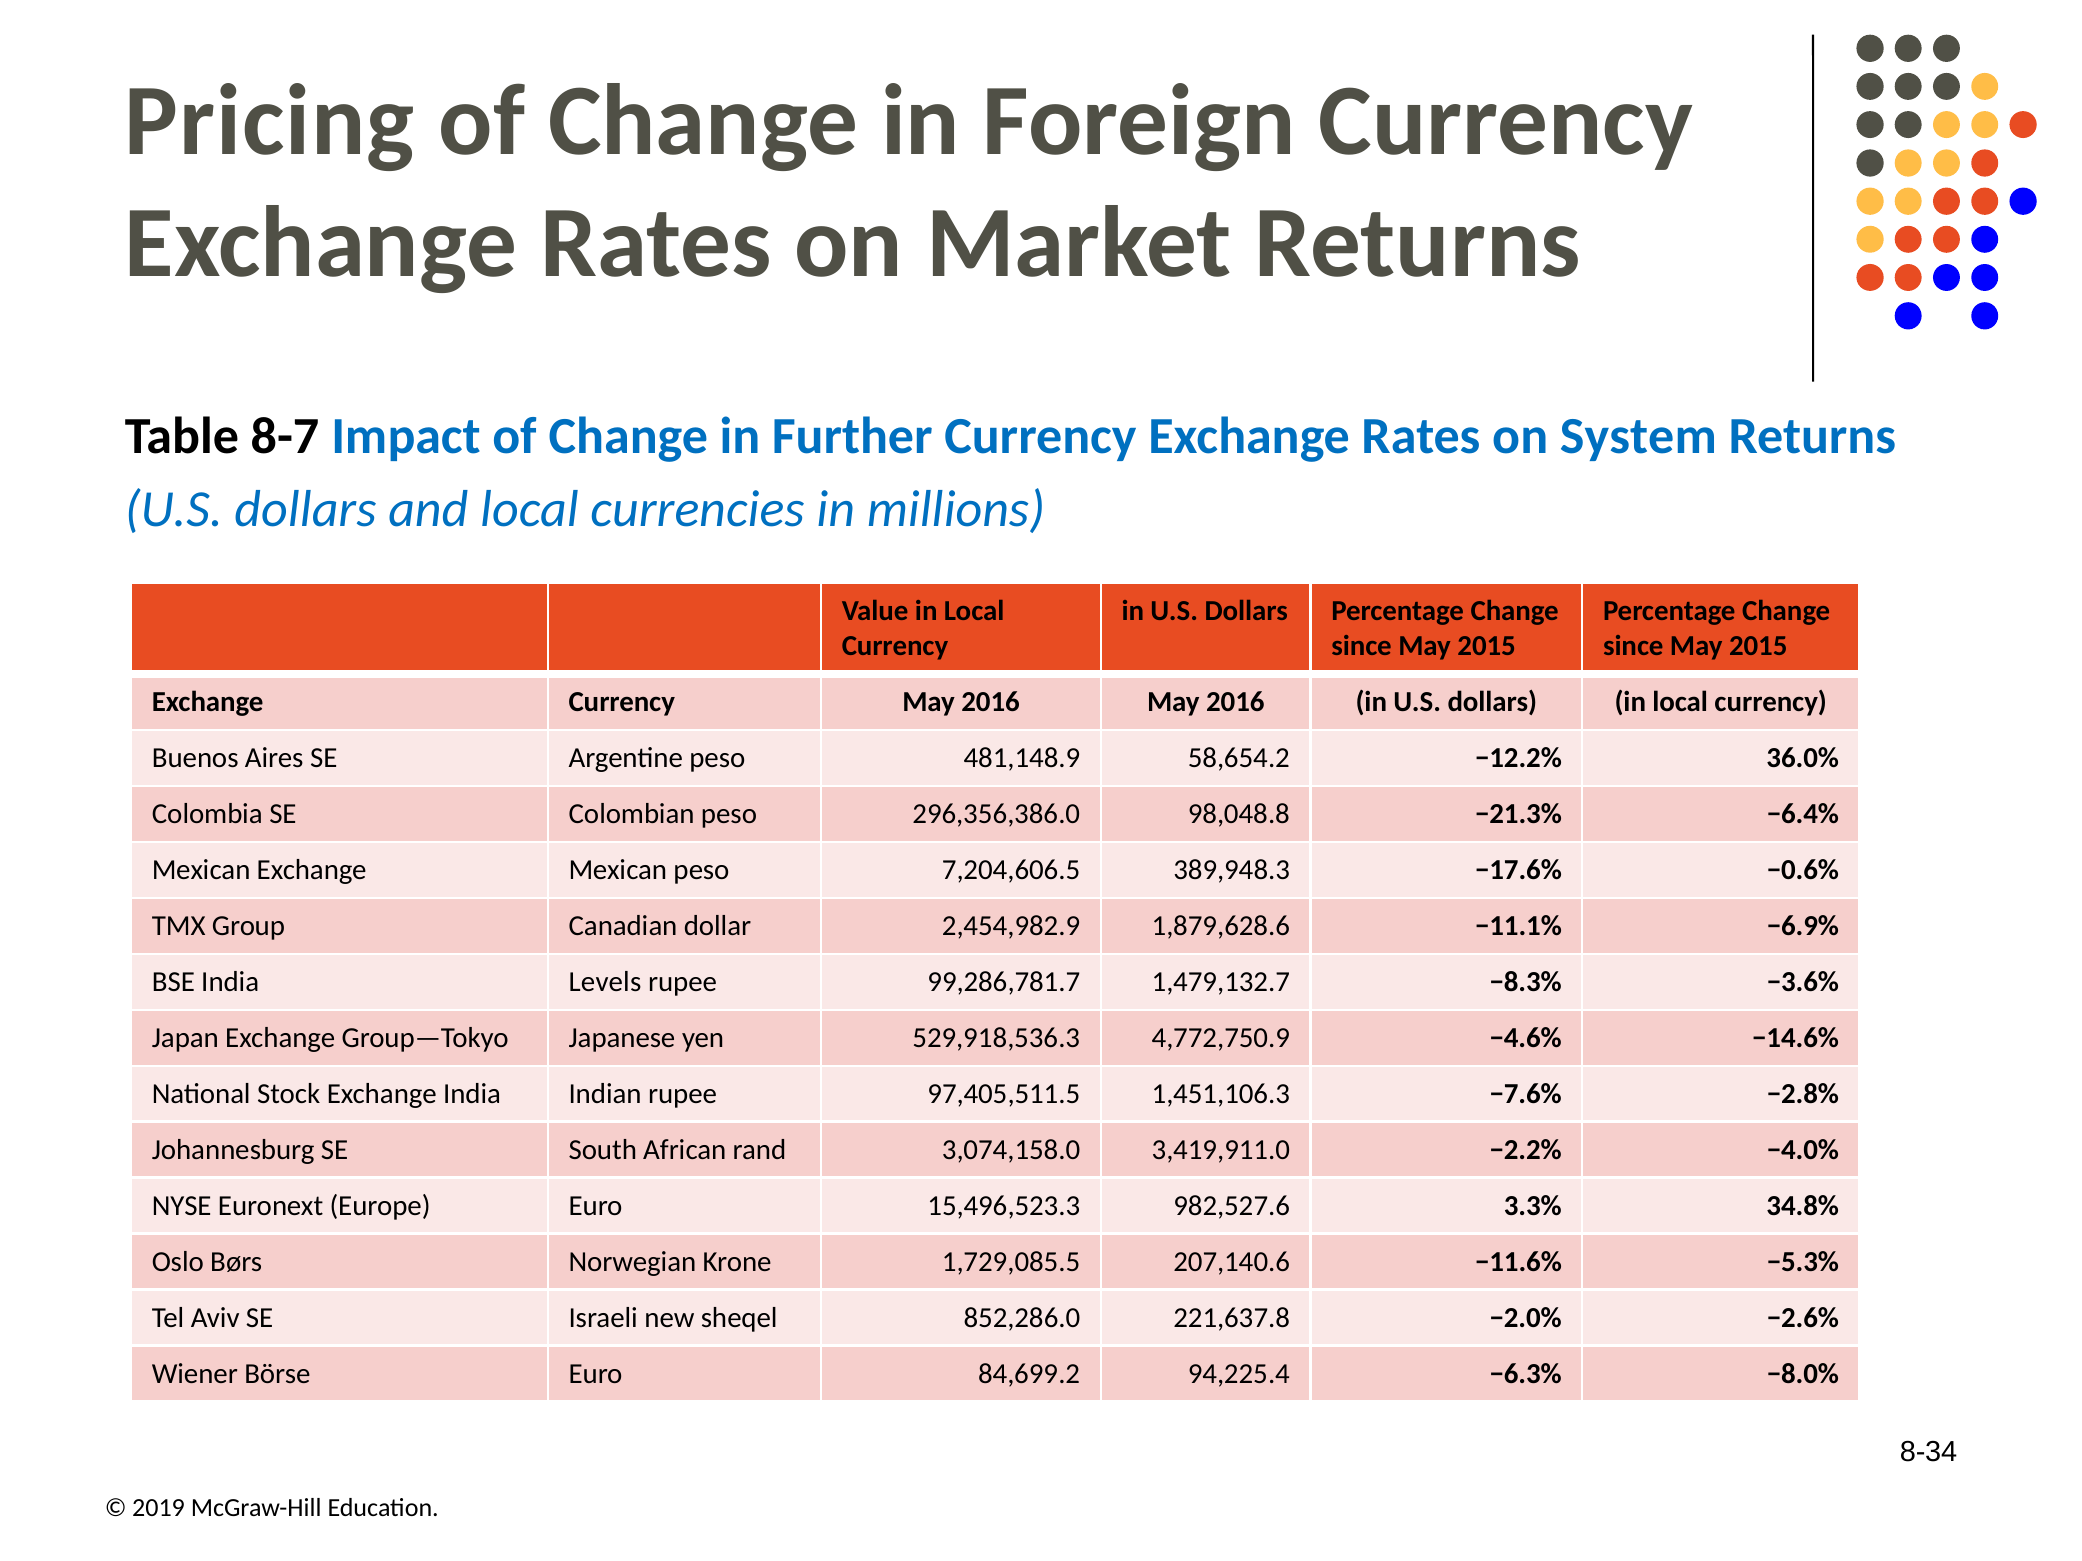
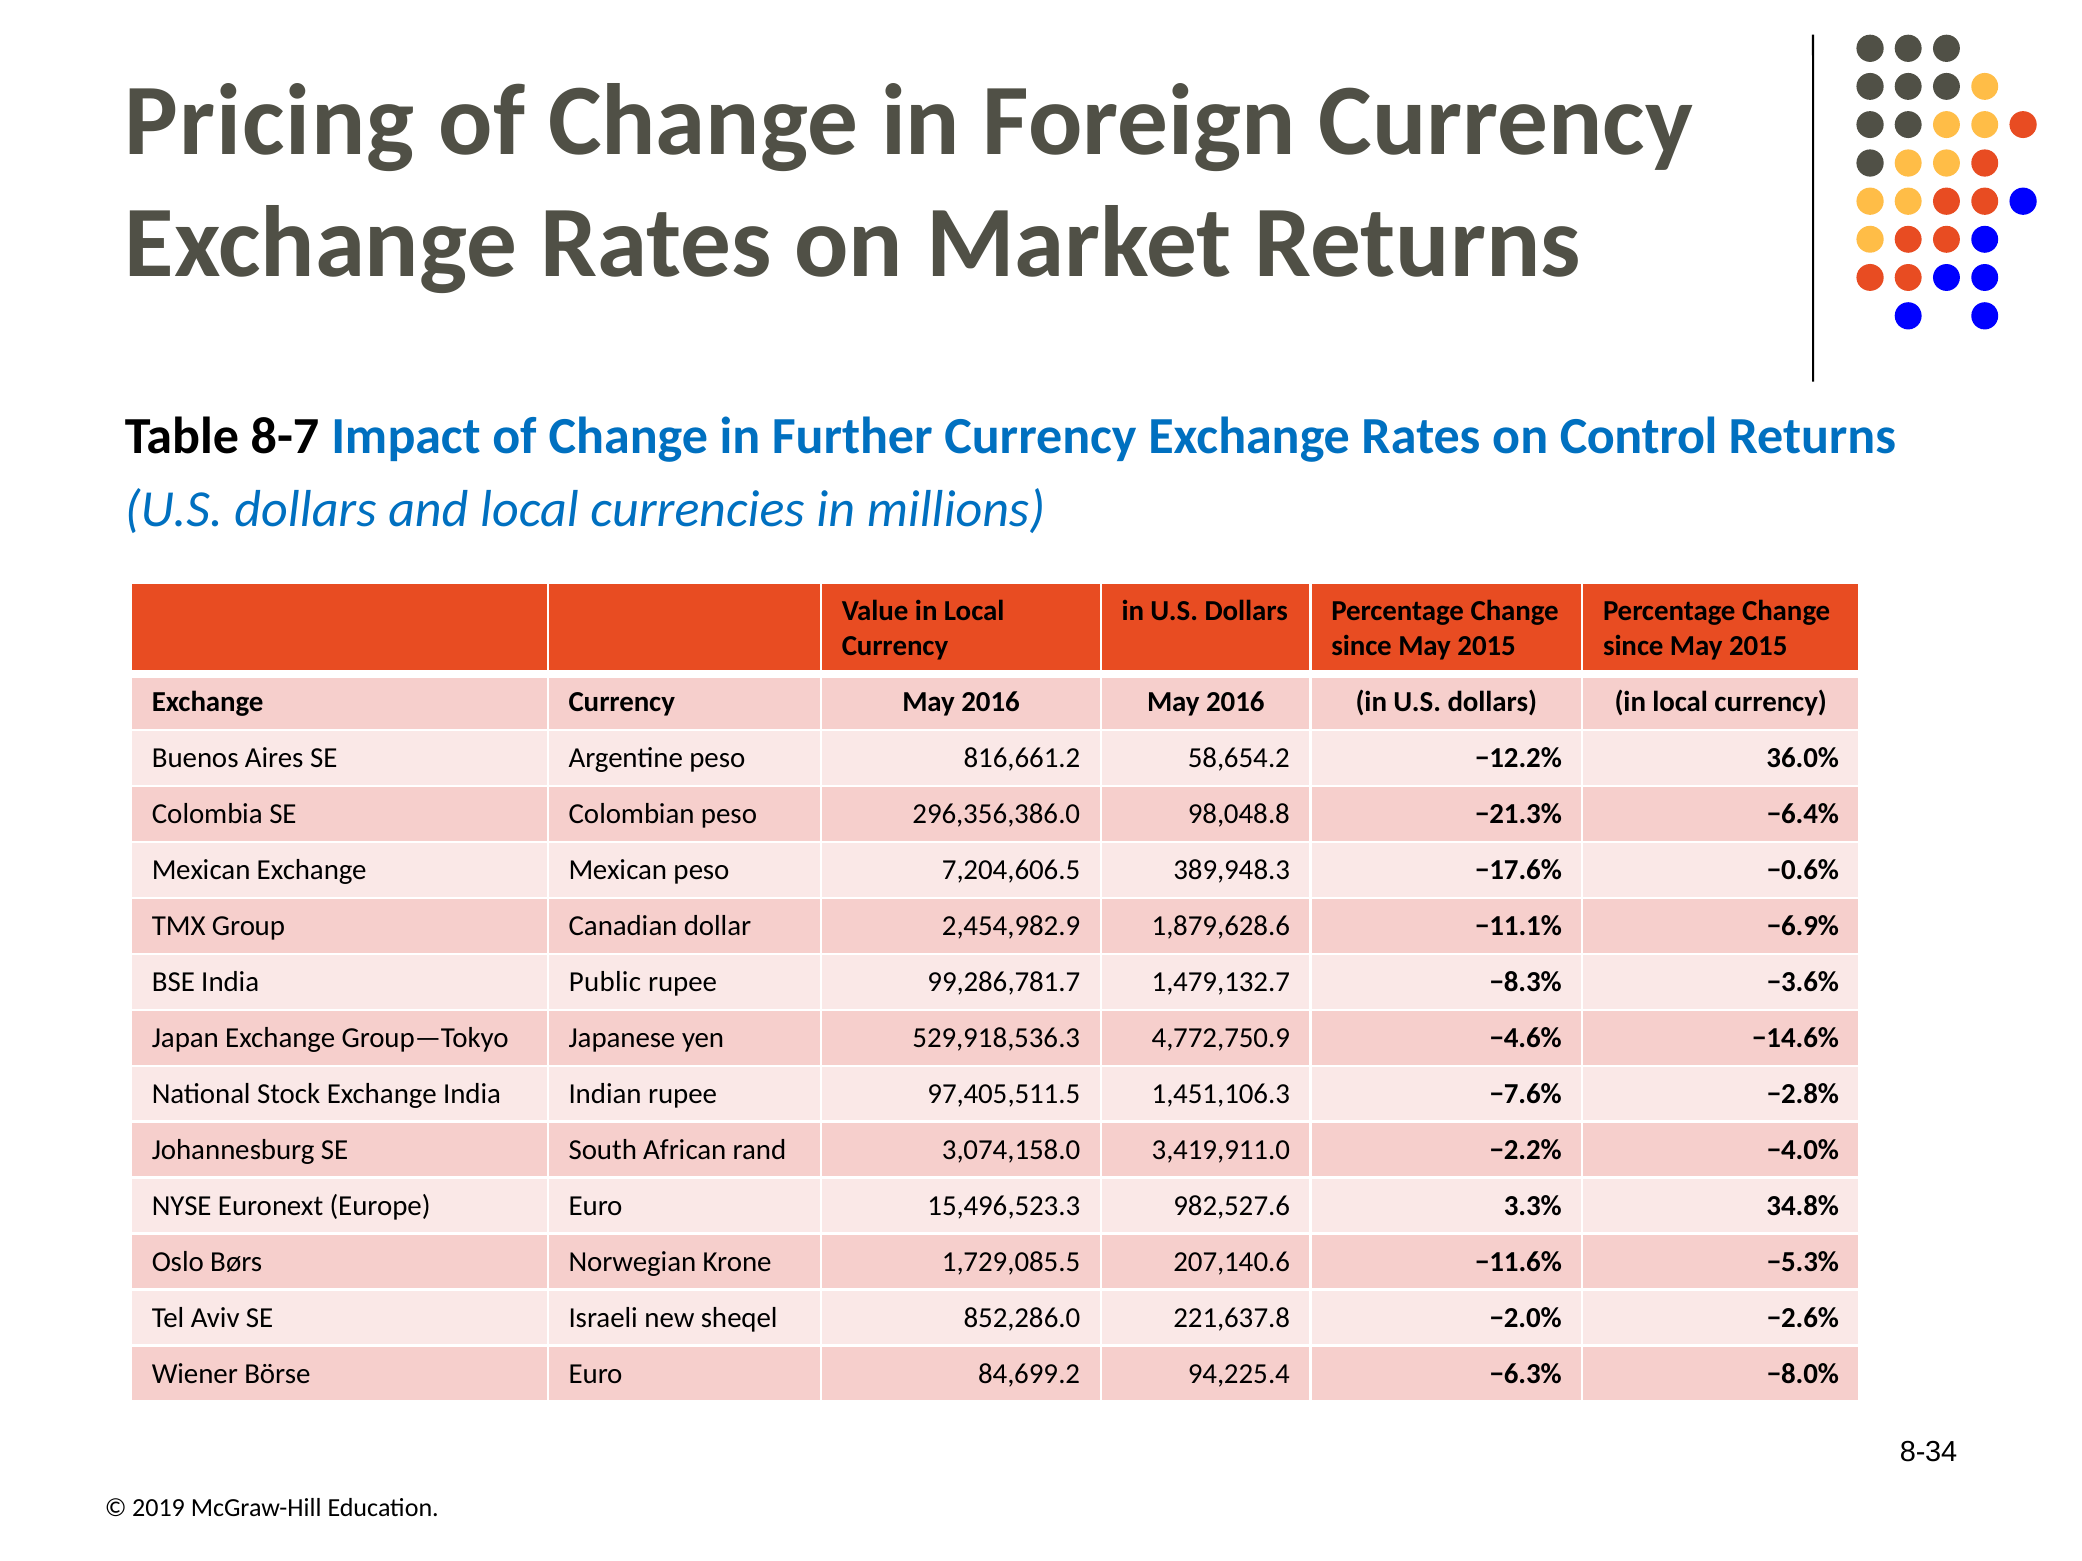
System: System -> Control
481,148.9: 481,148.9 -> 816,661.2
Levels: Levels -> Public
